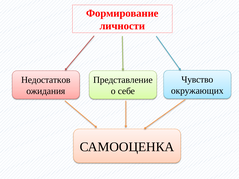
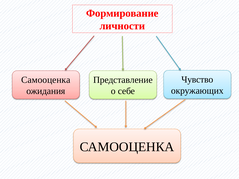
Недостатков at (46, 80): Недостатков -> Самооценка
